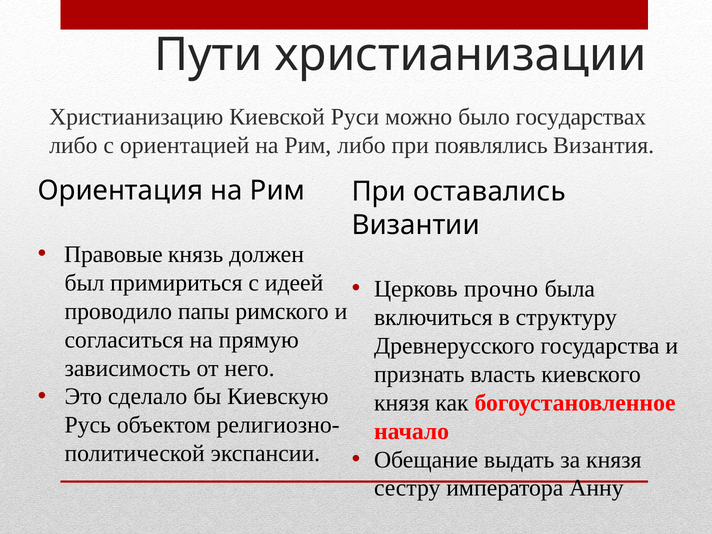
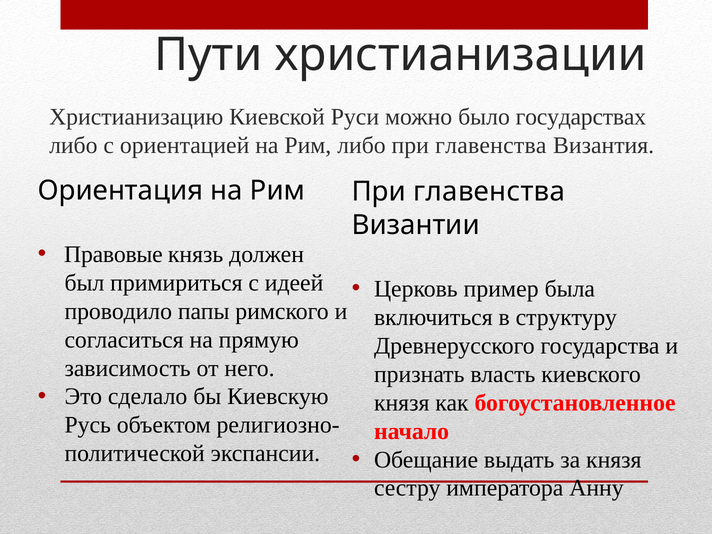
либо при появлялись: появлялись -> главенства
оставались at (489, 192): оставались -> главенства
прочно: прочно -> пример
